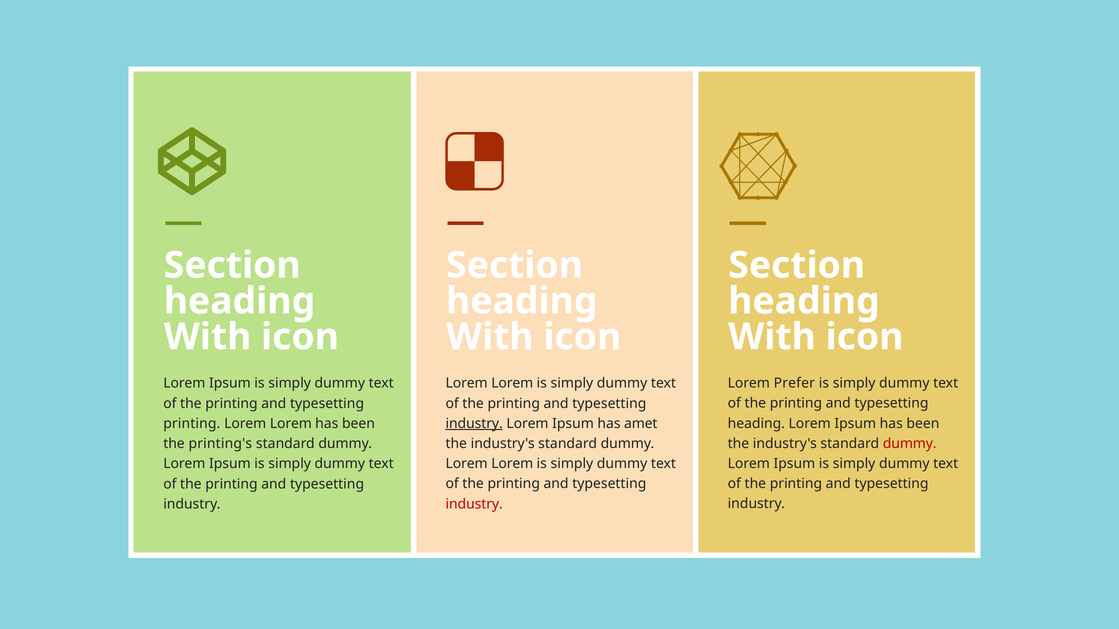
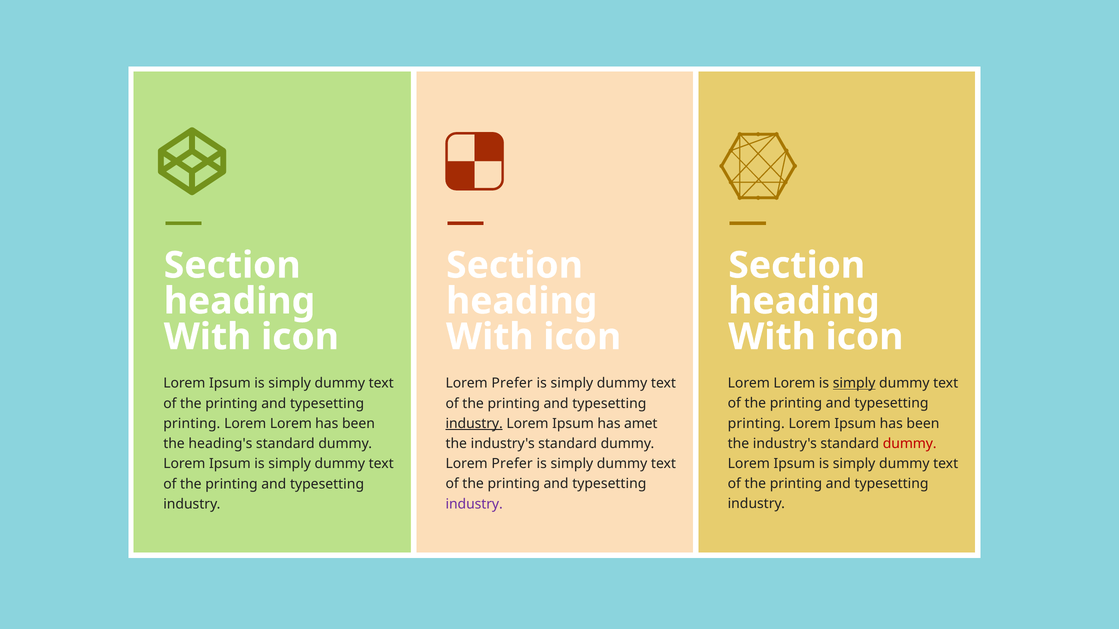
Prefer at (794, 383): Prefer -> Lorem
simply at (854, 383) underline: none -> present
Lorem at (512, 384): Lorem -> Prefer
heading at (756, 424): heading -> printing
printing's: printing's -> heading's
Lorem at (512, 464): Lorem -> Prefer
industry at (474, 504) colour: red -> purple
